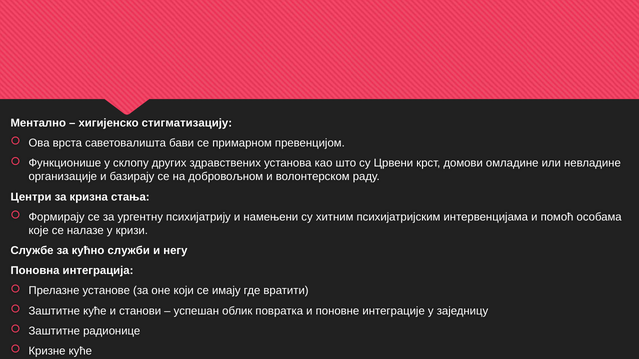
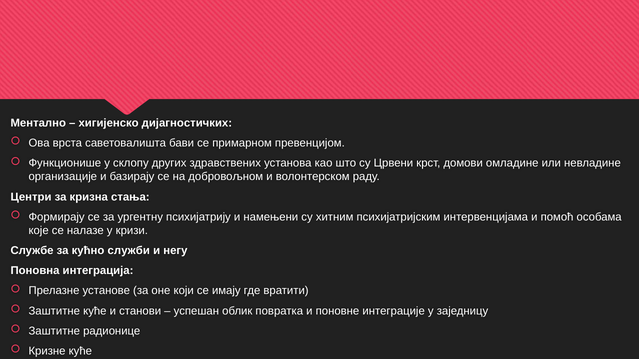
стигматизацију: стигматизацију -> дијагностичких
